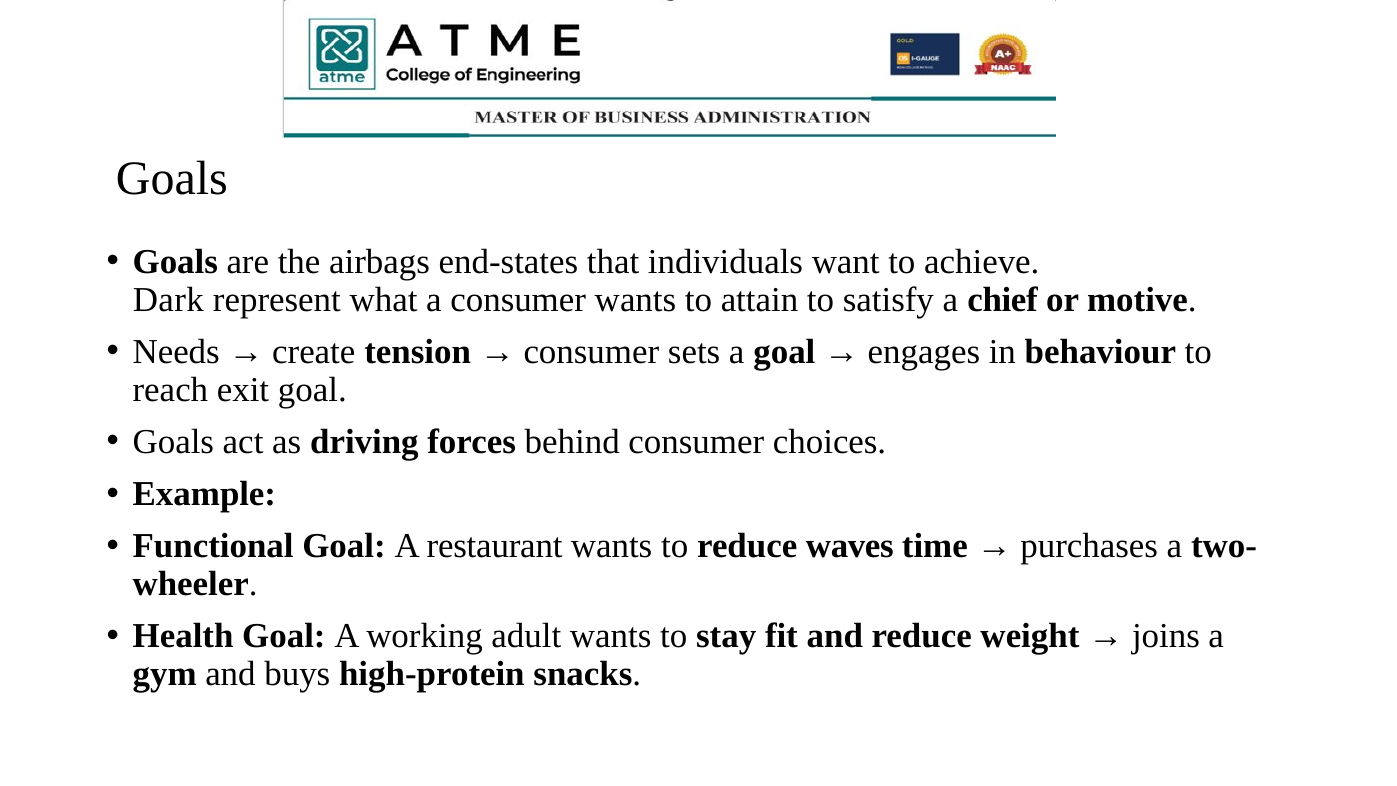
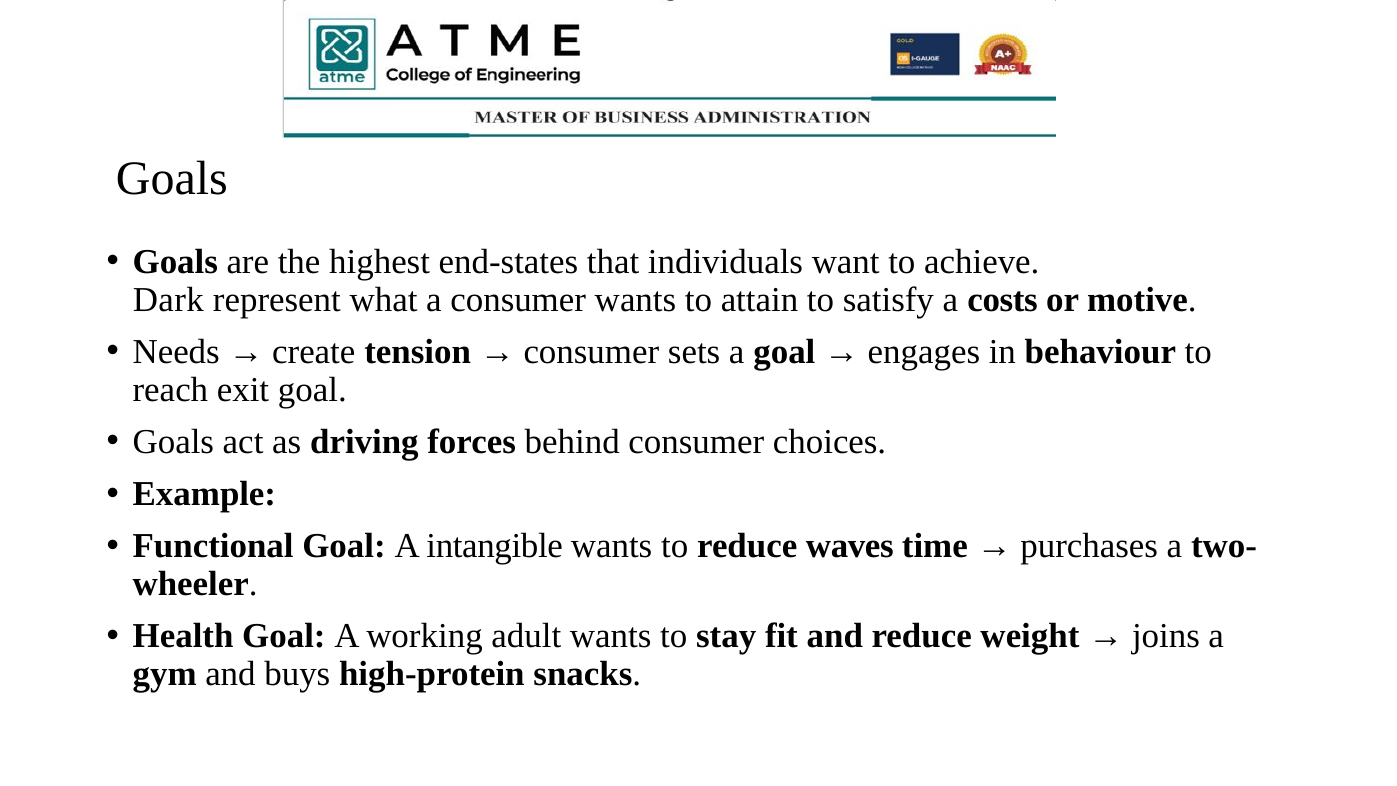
airbags: airbags -> highest
chief: chief -> costs
restaurant: restaurant -> intangible
